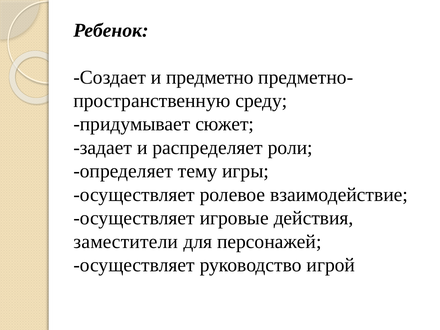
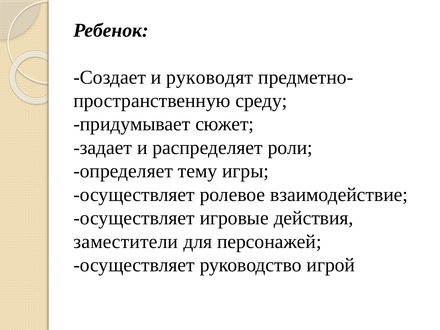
предметно: предметно -> руководят
